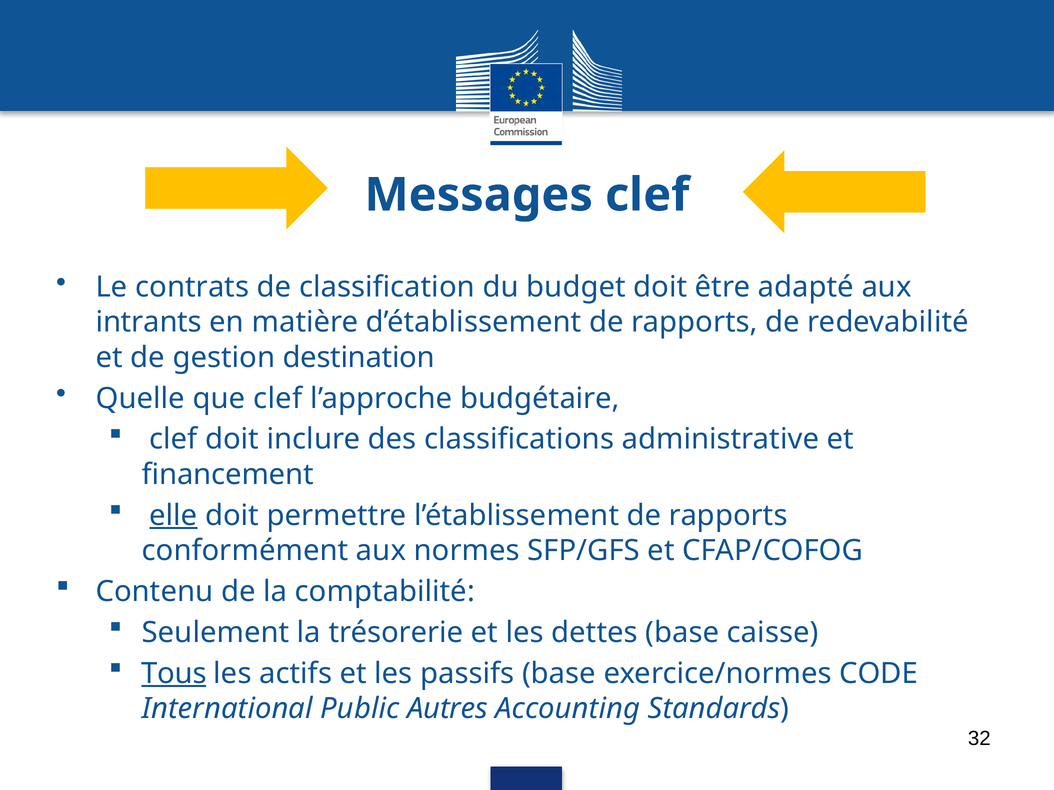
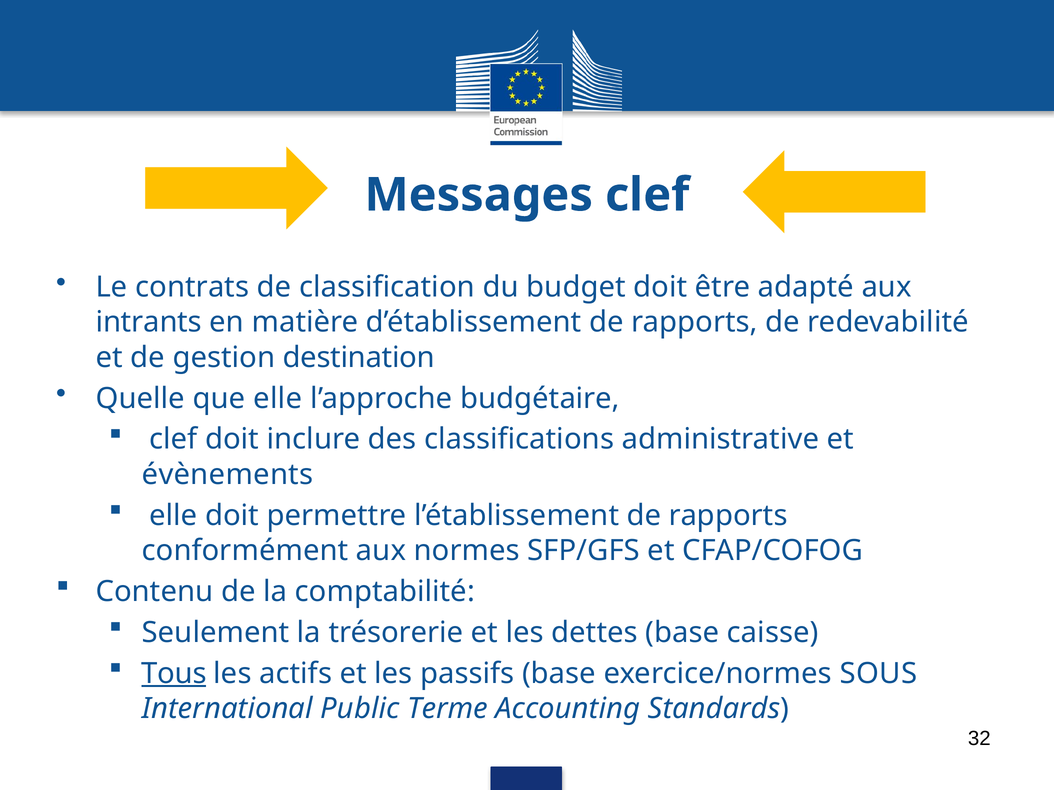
que clef: clef -> elle
financement: financement -> évènements
elle at (173, 516) underline: present -> none
CODE: CODE -> SOUS
Autres: Autres -> Terme
